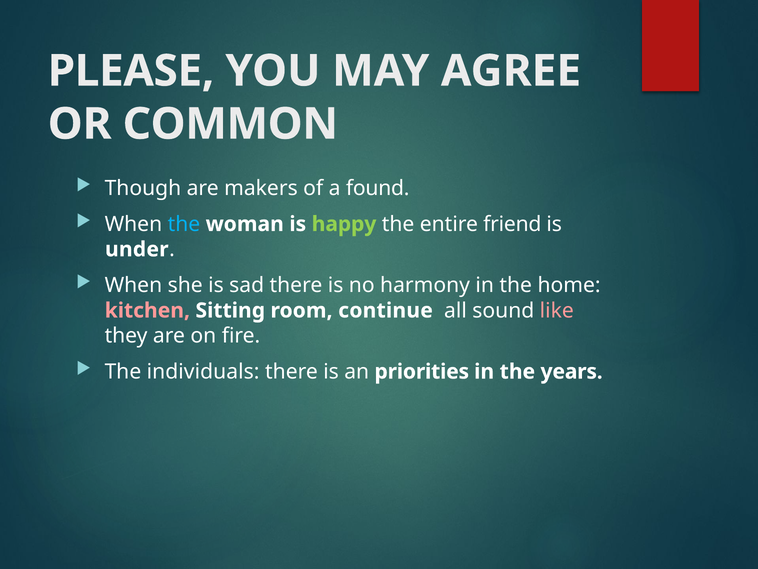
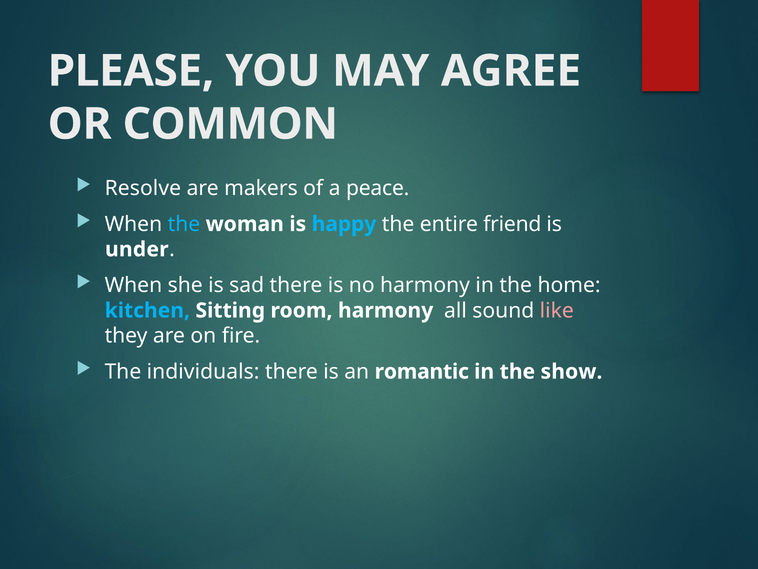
Though: Though -> Resolve
found: found -> peace
happy colour: light green -> light blue
kitchen colour: pink -> light blue
room continue: continue -> harmony
priorities: priorities -> romantic
years: years -> show
